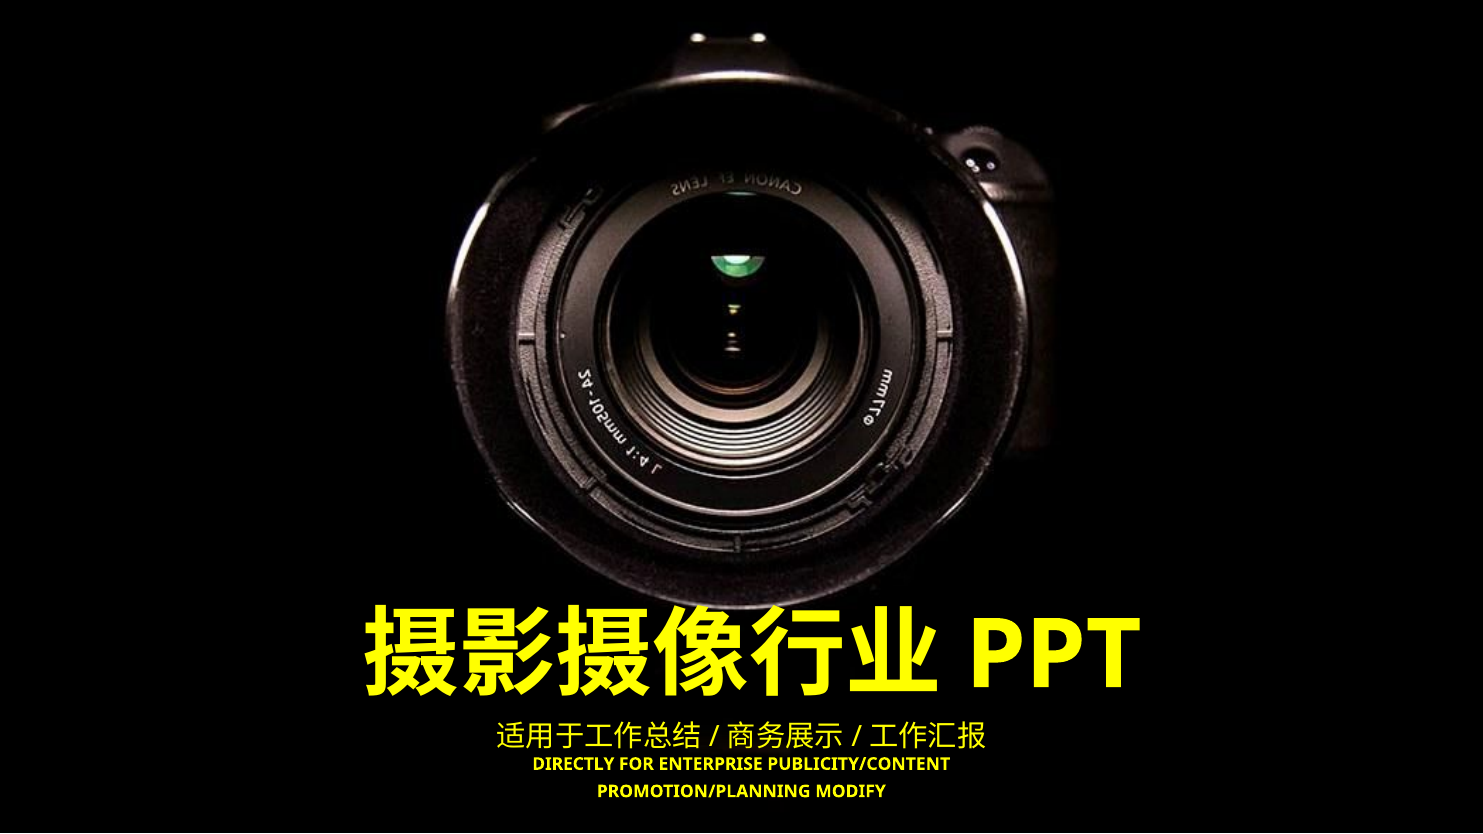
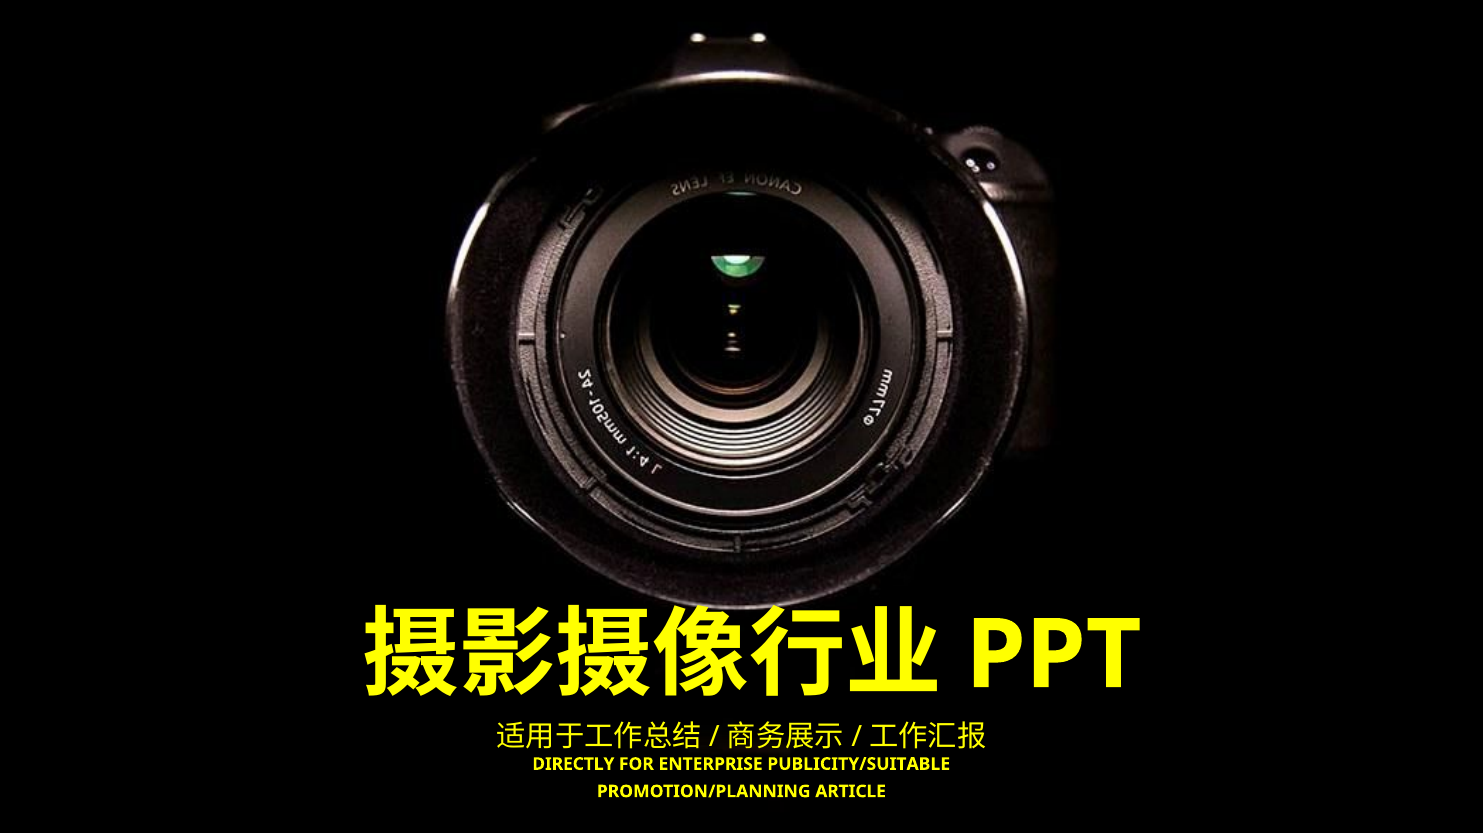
PUBLICITY/CONTENT: PUBLICITY/CONTENT -> PUBLICITY/SUITABLE
MODIFY: MODIFY -> ARTICLE
